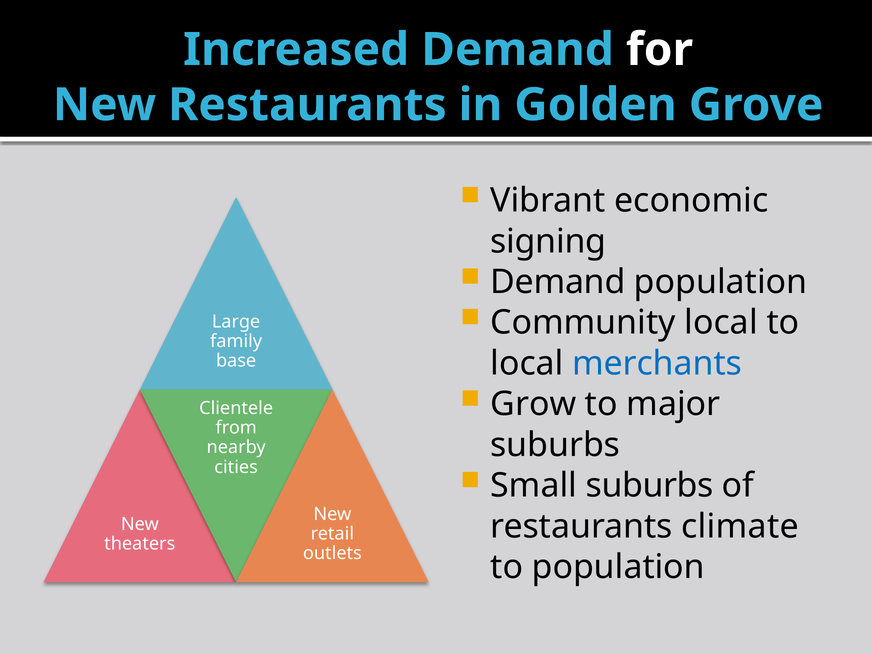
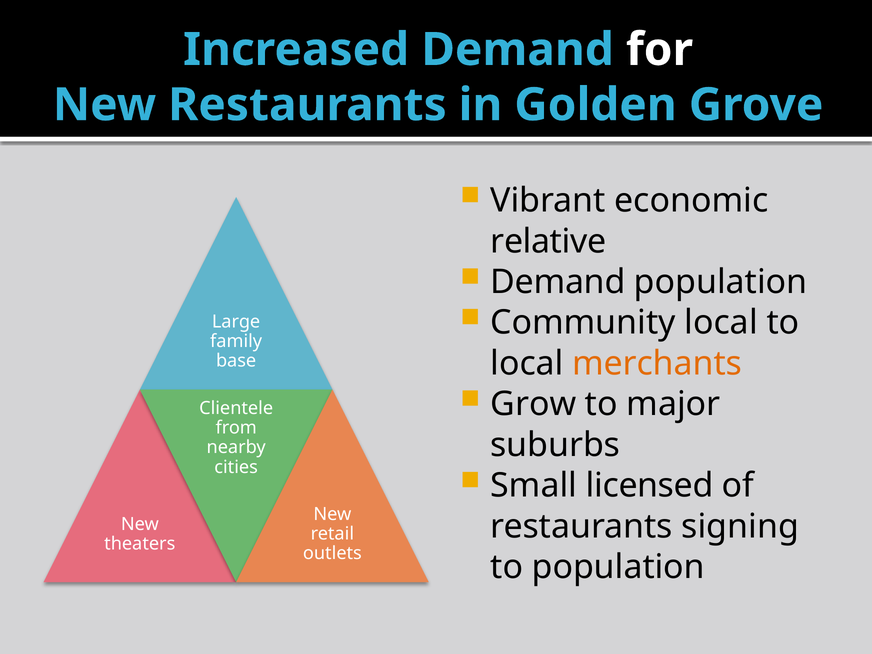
signing: signing -> relative
merchants colour: blue -> orange
Small suburbs: suburbs -> licensed
climate: climate -> signing
